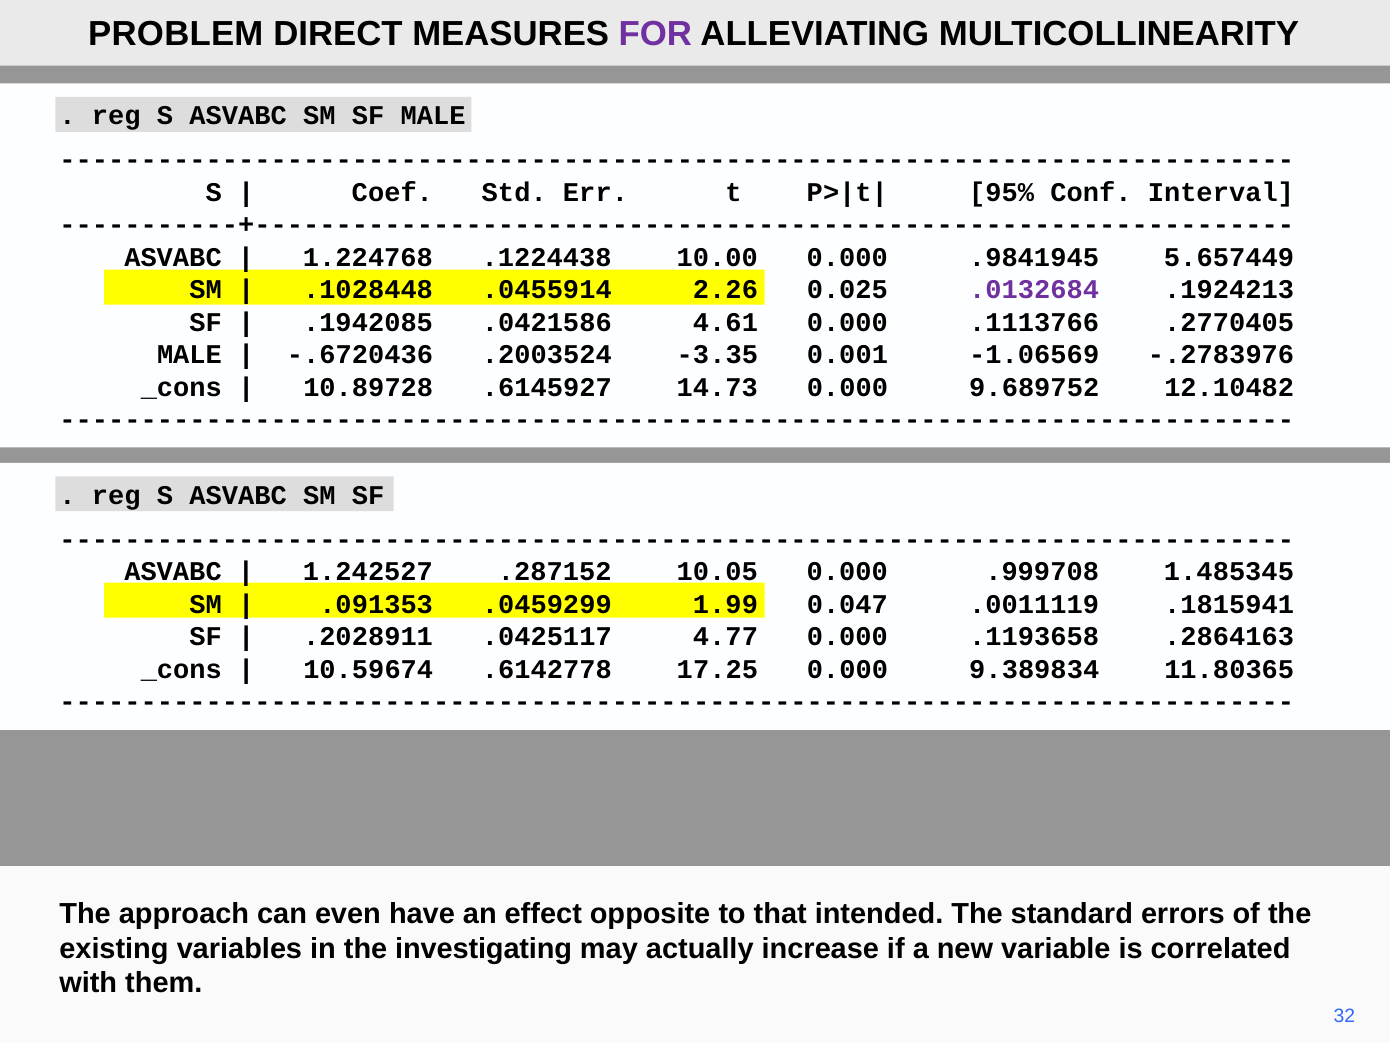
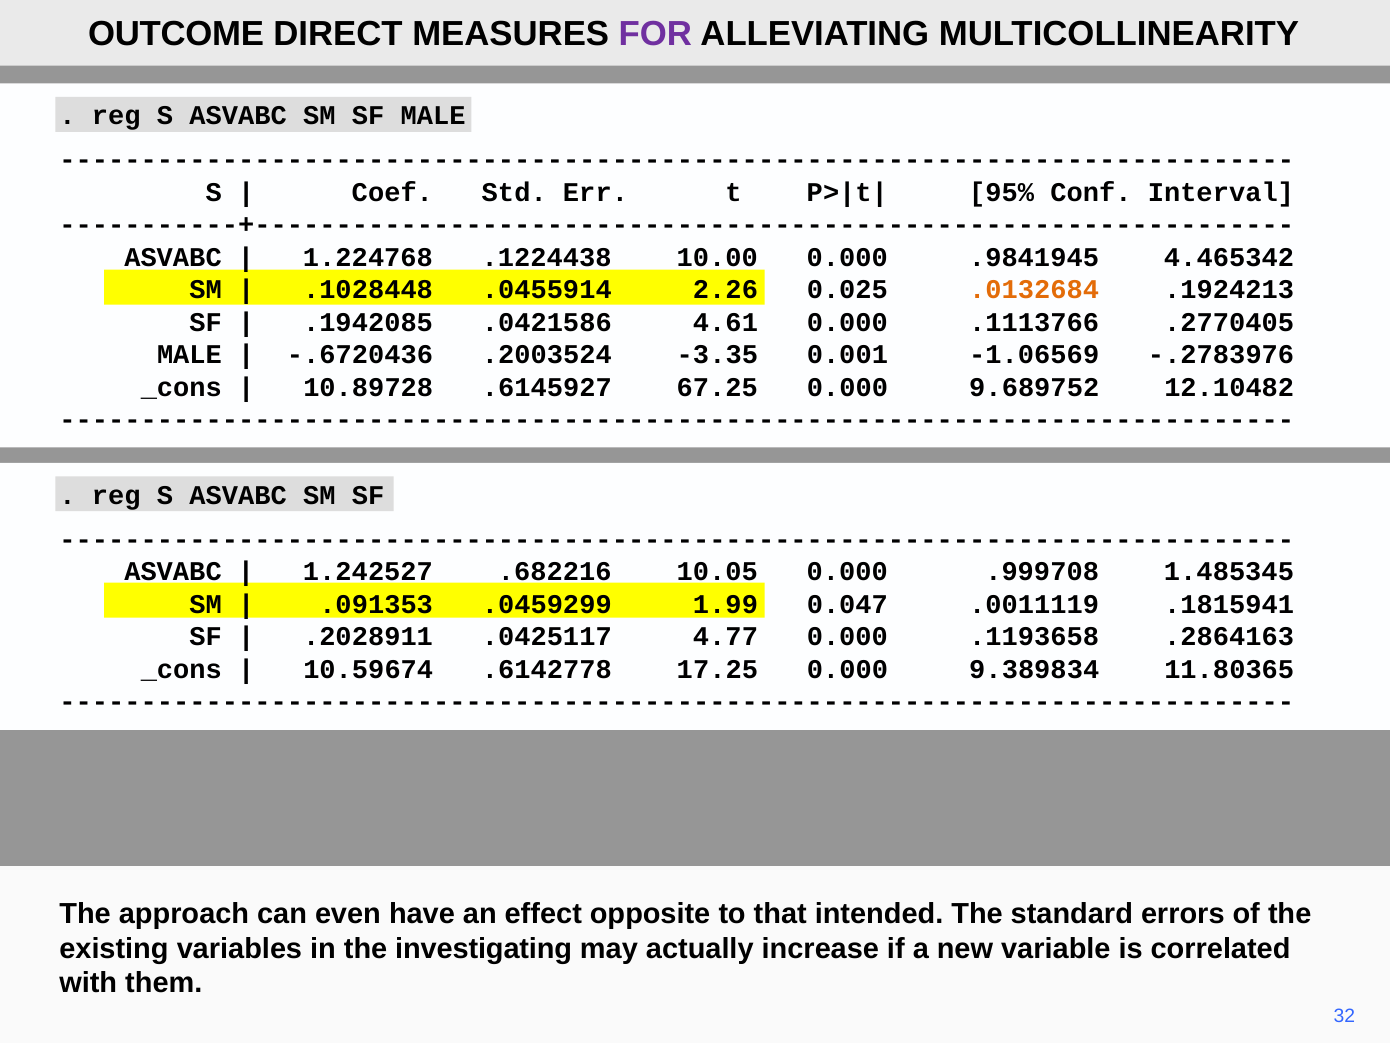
PROBLEM: PROBLEM -> OUTCOME
5.657449: 5.657449 -> 4.465342
.0132684 colour: purple -> orange
14.73: 14.73 -> 67.25
.287152: .287152 -> .682216
